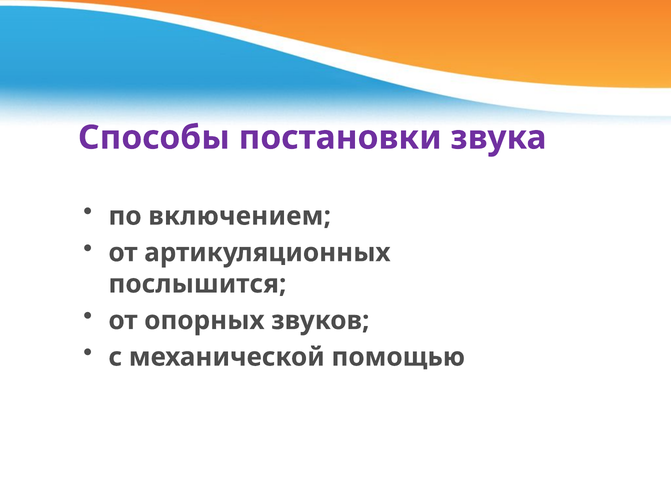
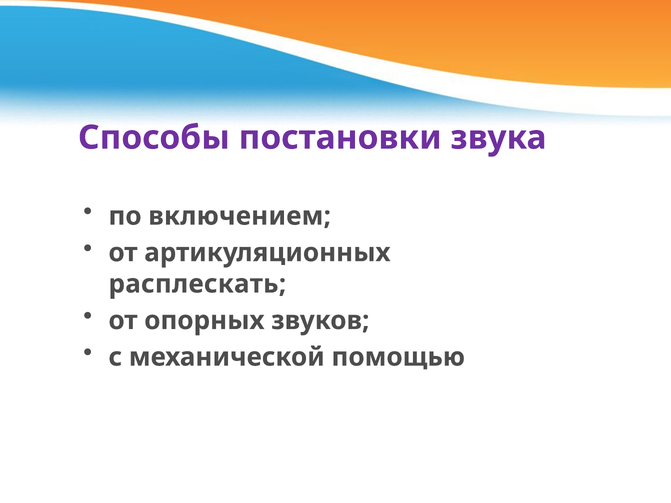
послышится: послышится -> расплескать
